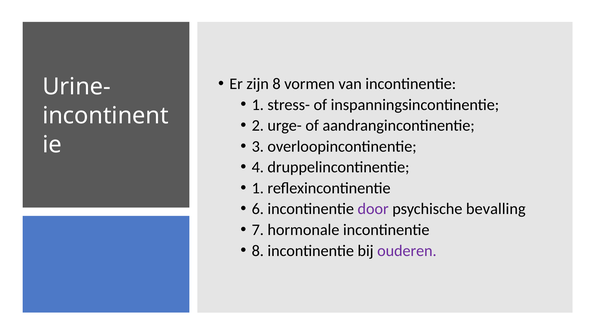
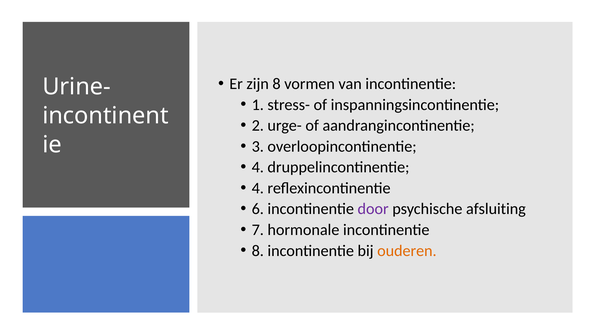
1 at (258, 188): 1 -> 4
bevalling: bevalling -> afsluiting
ouderen colour: purple -> orange
